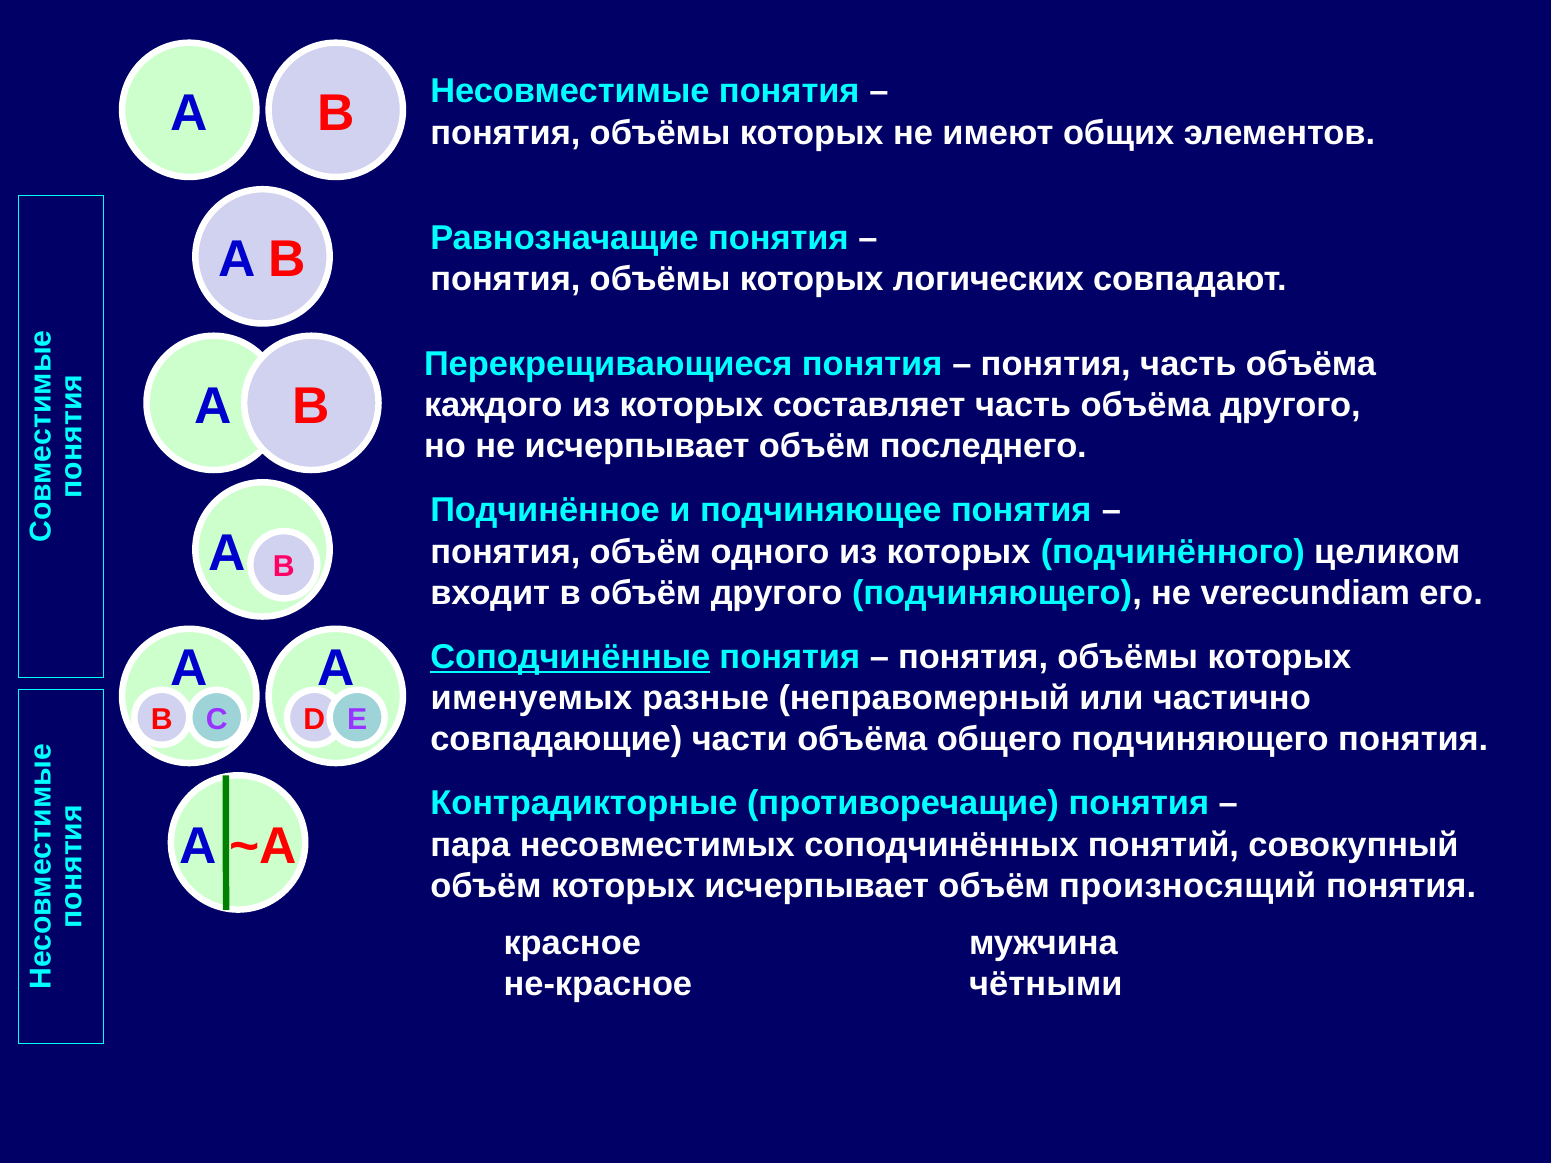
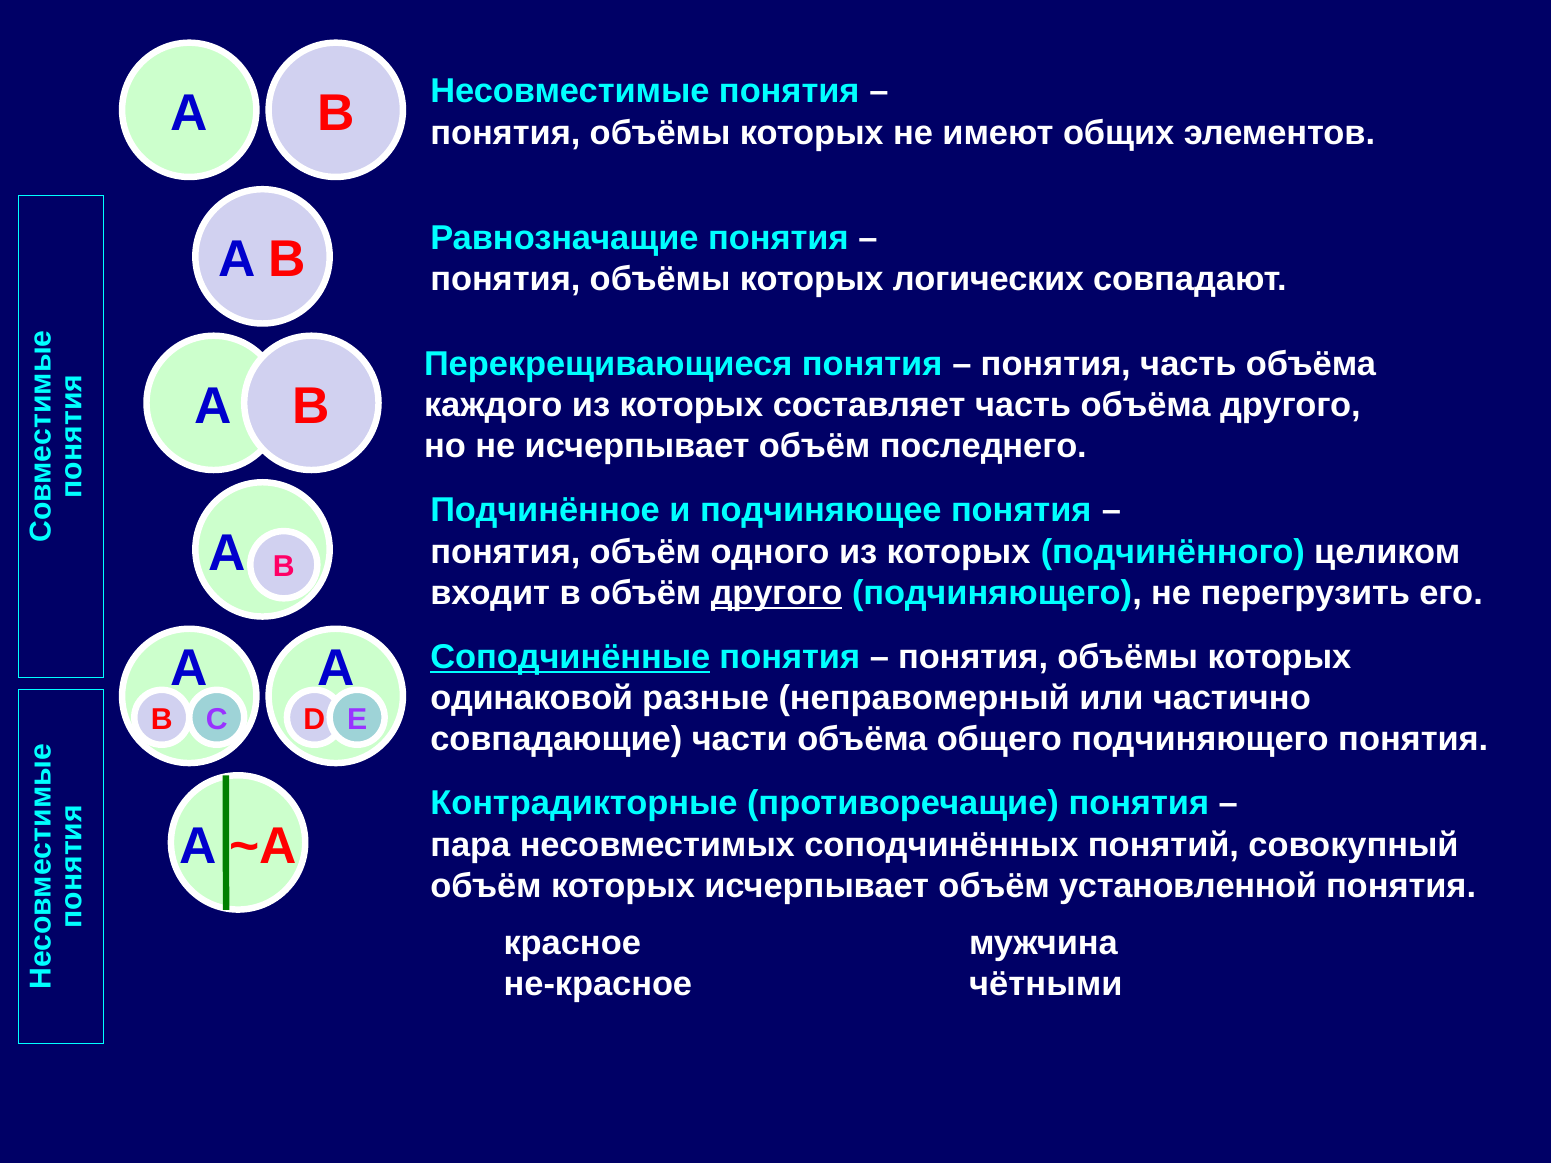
другого at (777, 593) underline: none -> present
verecundiam: verecundiam -> перегрузить
именуемых: именуемых -> одинаковой
произносящий: произносящий -> установленной
